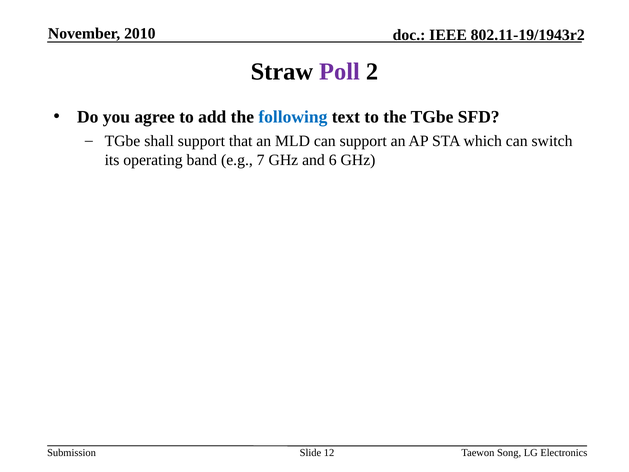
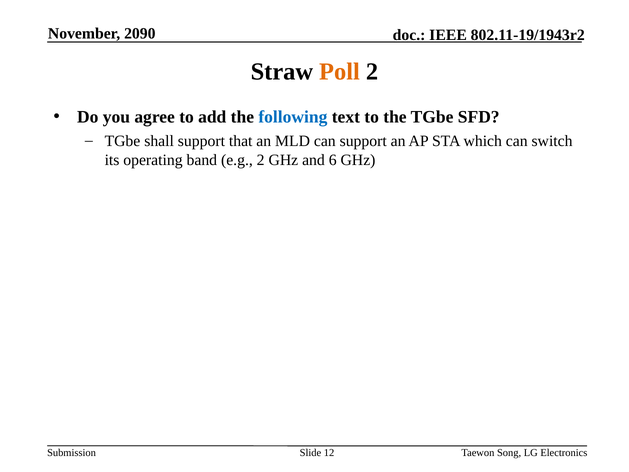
2010: 2010 -> 2090
Poll colour: purple -> orange
e.g 7: 7 -> 2
